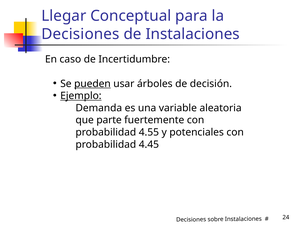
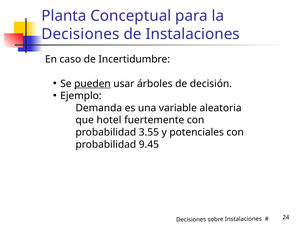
Llegar: Llegar -> Planta
Ejemplo underline: present -> none
parte: parte -> hotel
4.55: 4.55 -> 3.55
4.45: 4.45 -> 9.45
